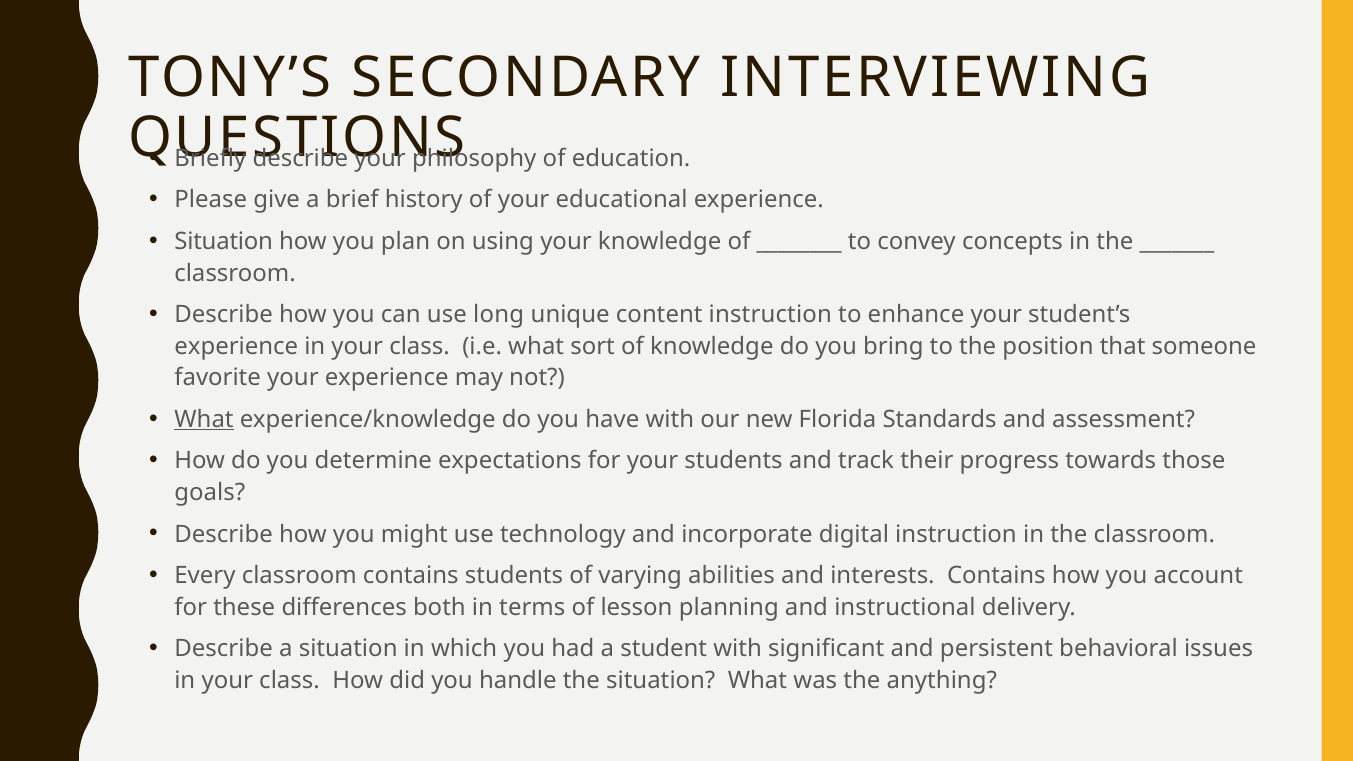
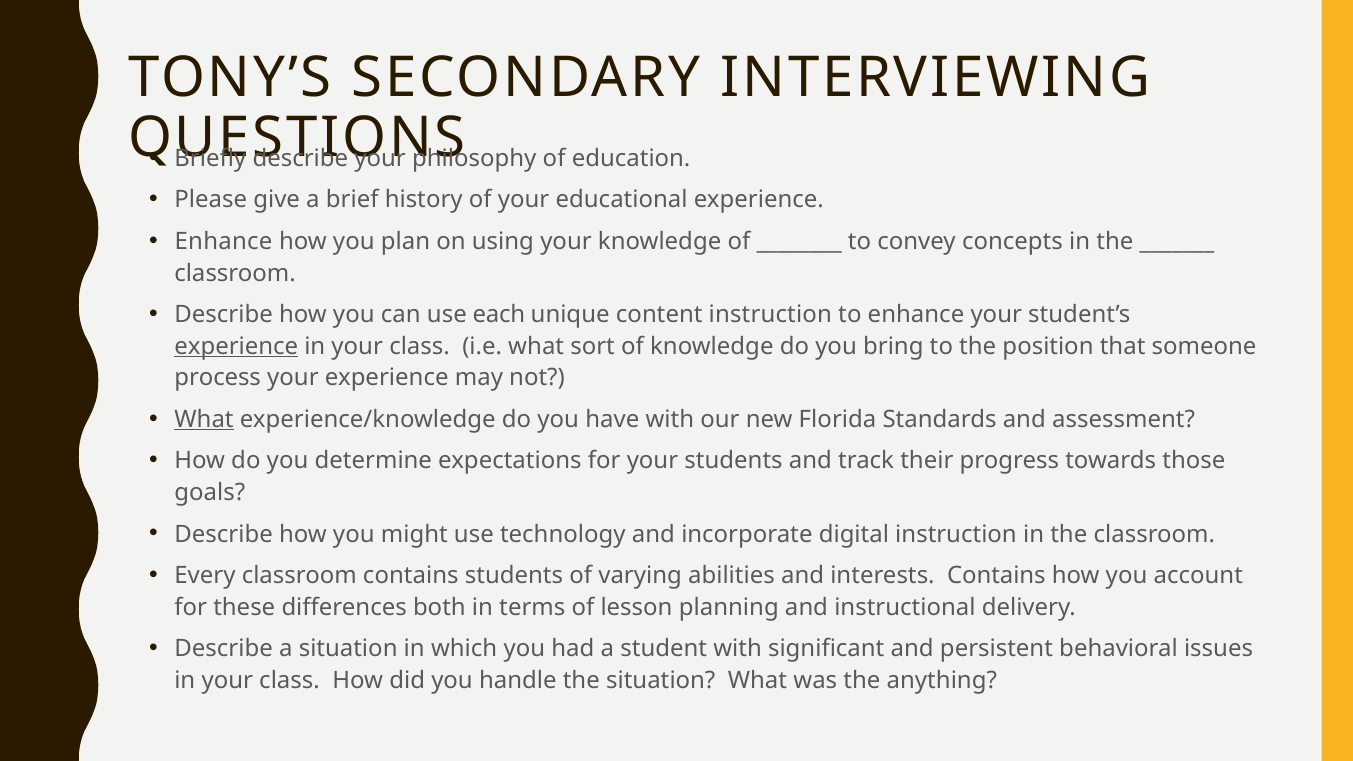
Situation at (224, 242): Situation -> Enhance
long: long -> each
experience at (236, 346) underline: none -> present
favorite: favorite -> process
